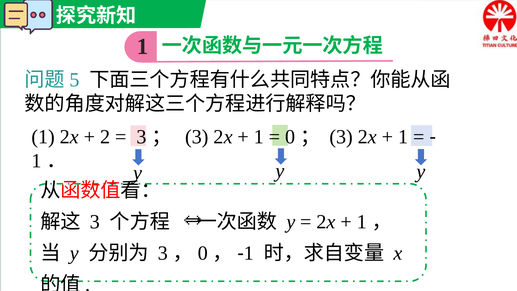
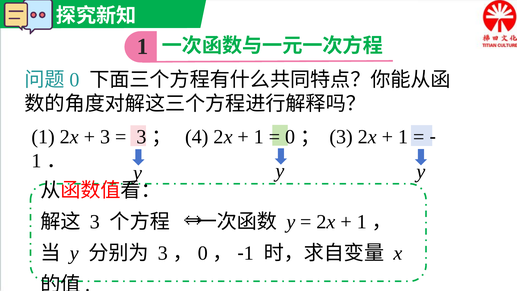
5 at (75, 80): 5 -> 0
2 at (105, 137): 2 -> 3
3 at (197, 137): 3 -> 4
